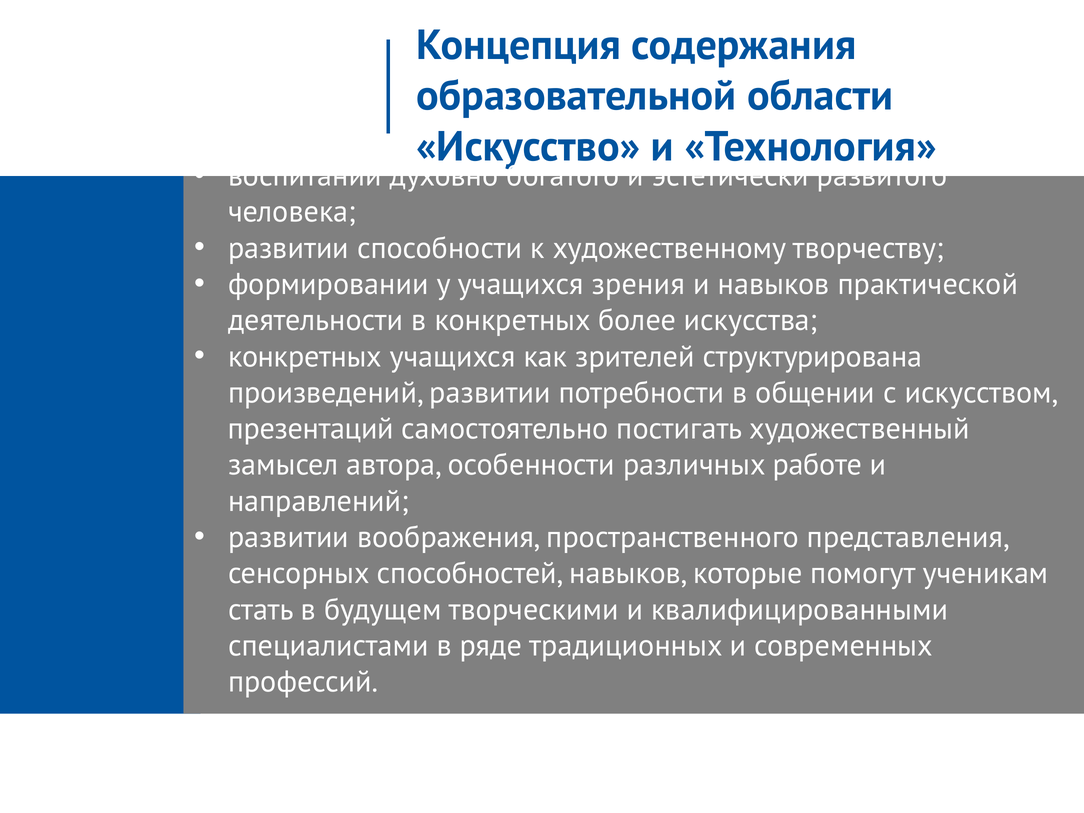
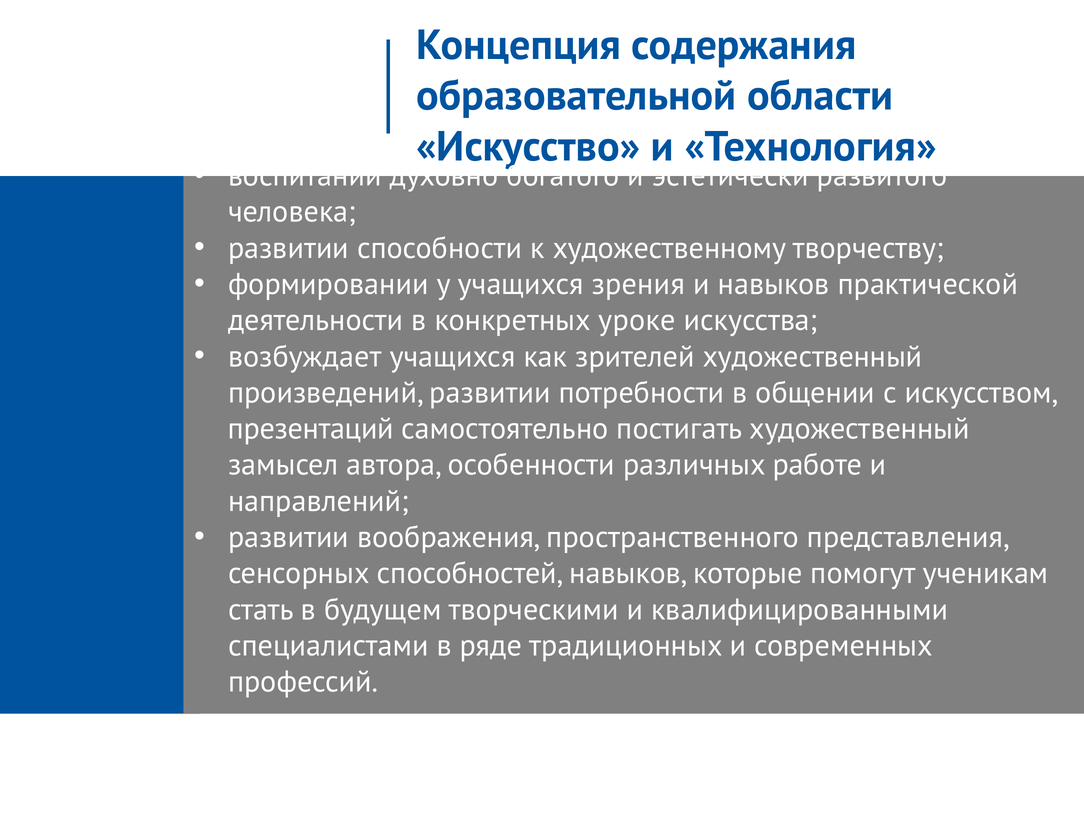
более: более -> уроке
конкретных at (305, 357): конкретных -> возбуждает
зрителей структурирована: структурирована -> художественный
